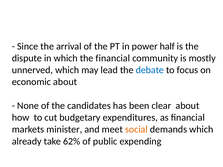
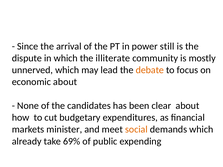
half: half -> still
the financial: financial -> illiterate
debate colour: blue -> orange
62%: 62% -> 69%
